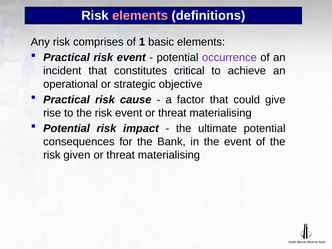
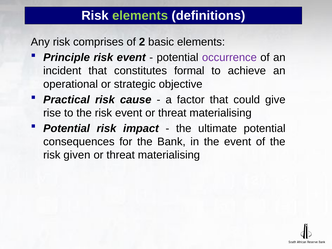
elements at (140, 16) colour: pink -> light green
1: 1 -> 2
Practical at (67, 58): Practical -> Principle
critical: critical -> formal
